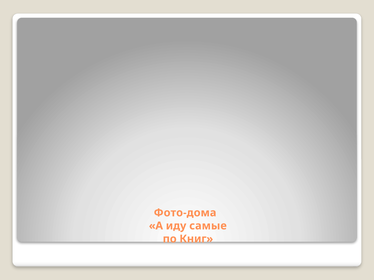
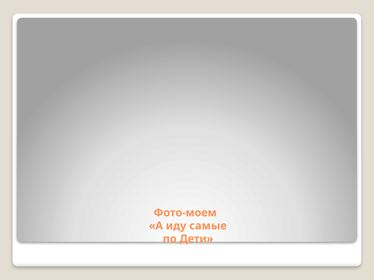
Фото-дома: Фото-дома -> Фото-моем
Книг: Книг -> Дети
